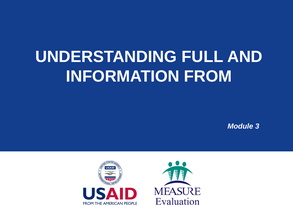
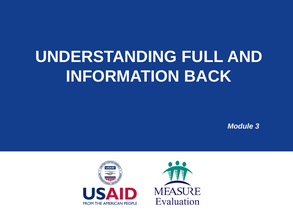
FROM: FROM -> BACK
